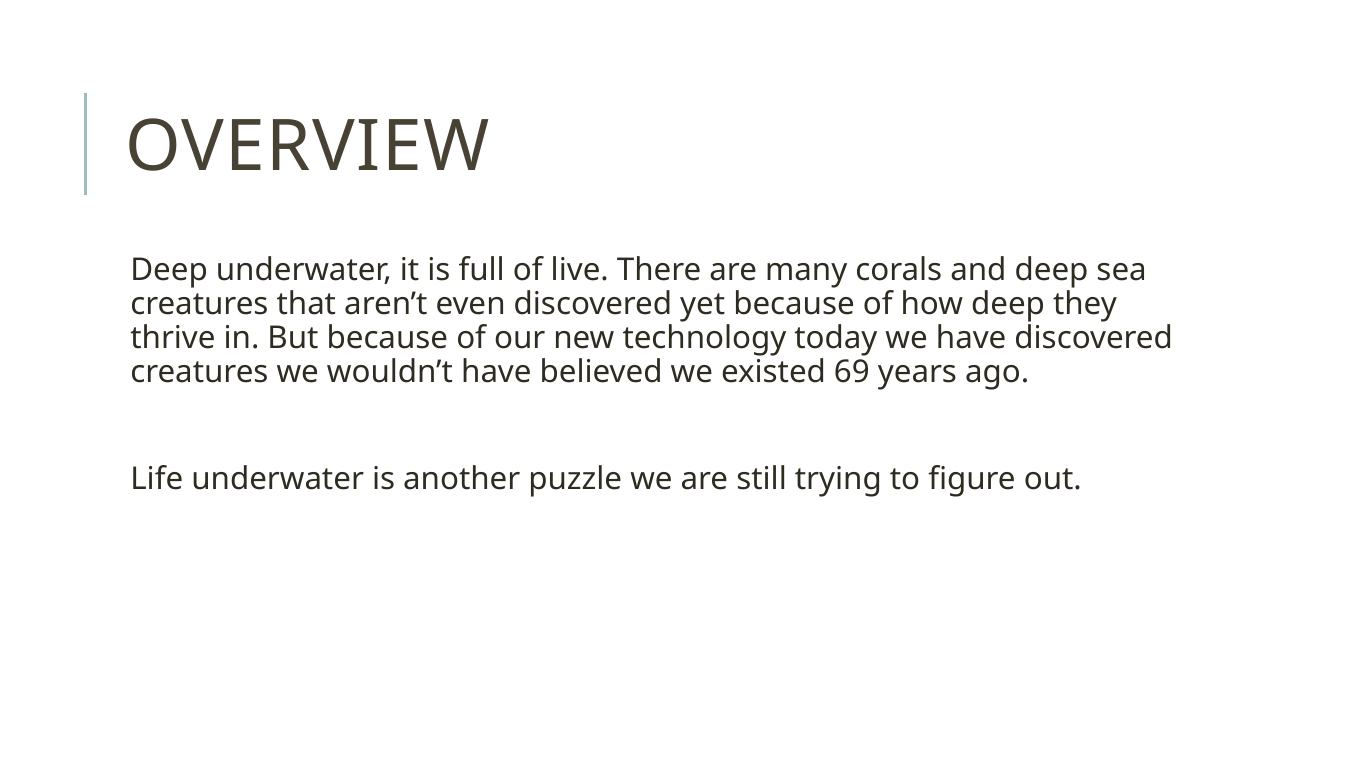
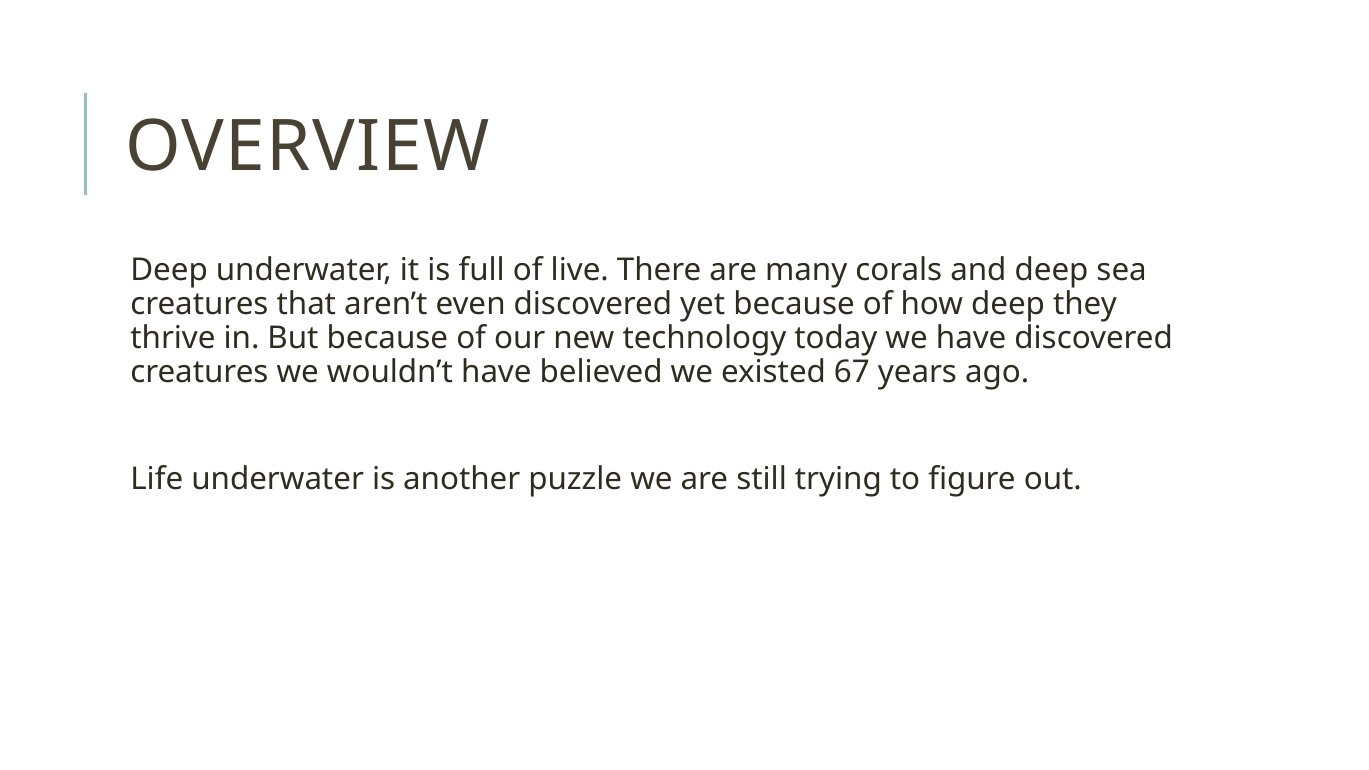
69: 69 -> 67
